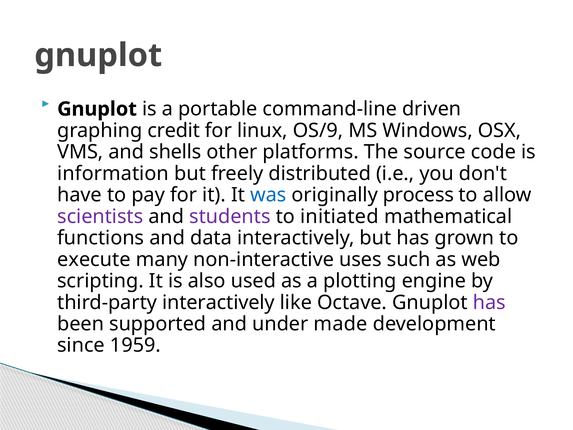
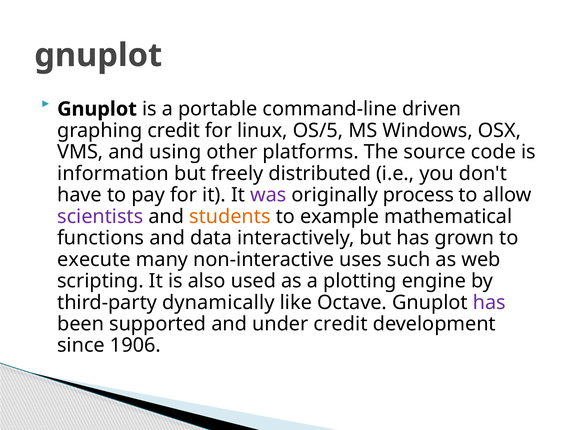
OS/9: OS/9 -> OS/5
shells: shells -> using
was colour: blue -> purple
students colour: purple -> orange
initiated: initiated -> example
third-party interactively: interactively -> dynamically
under made: made -> credit
1959: 1959 -> 1906
